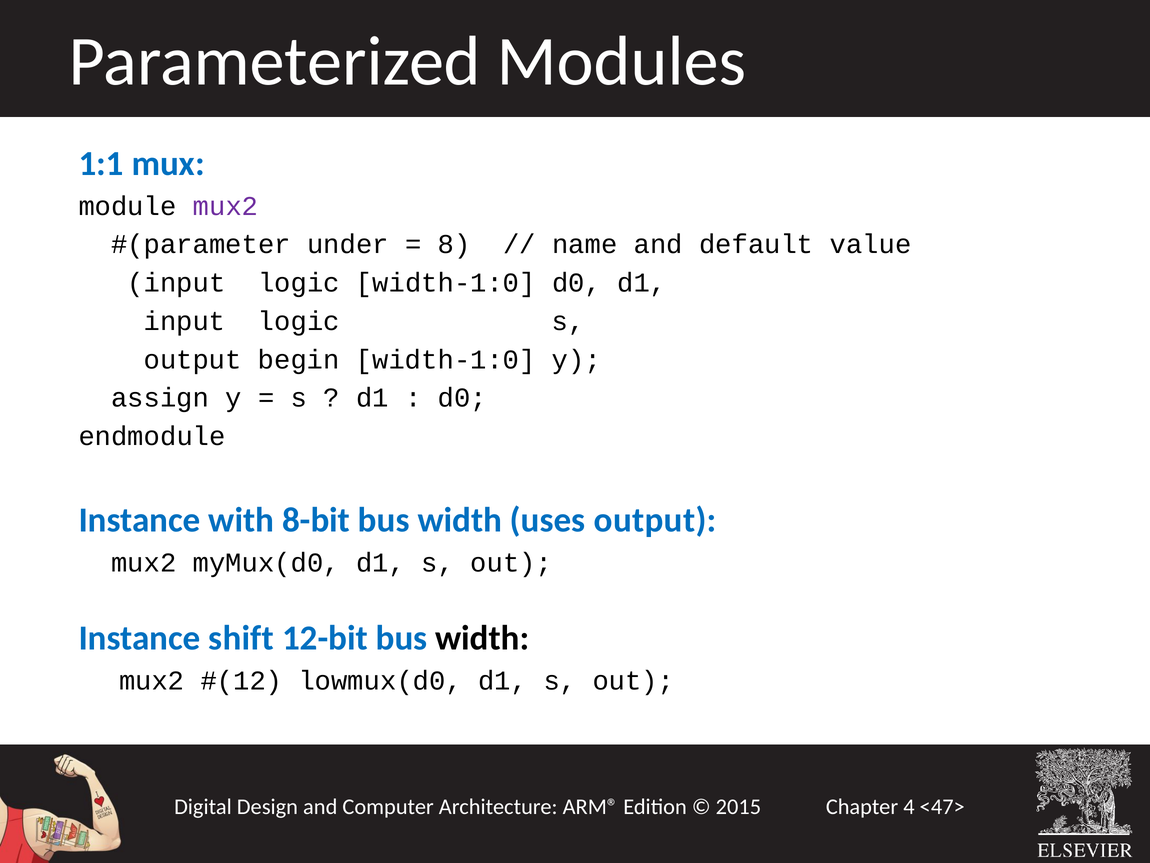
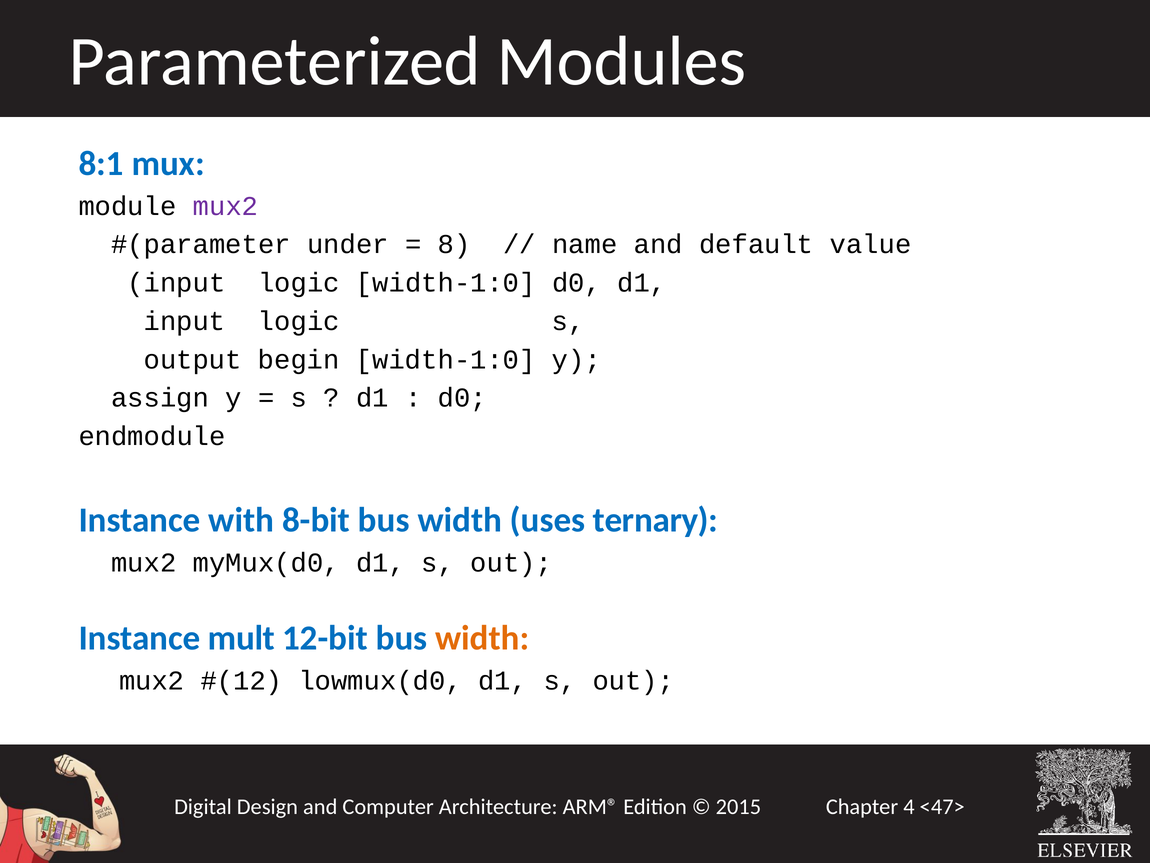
1:1: 1:1 -> 8:1
uses output: output -> ternary
shift: shift -> mult
width at (482, 638) colour: black -> orange
